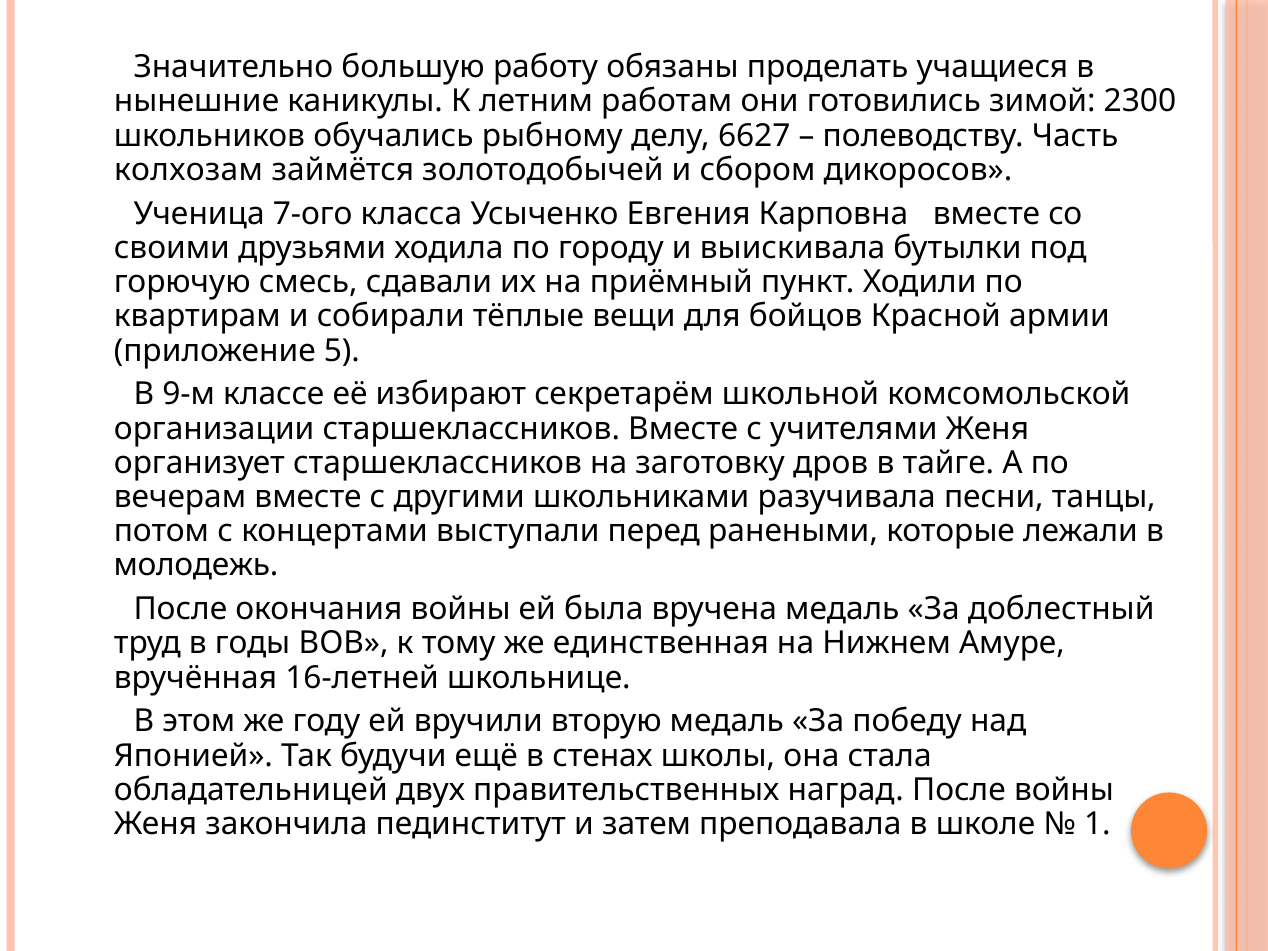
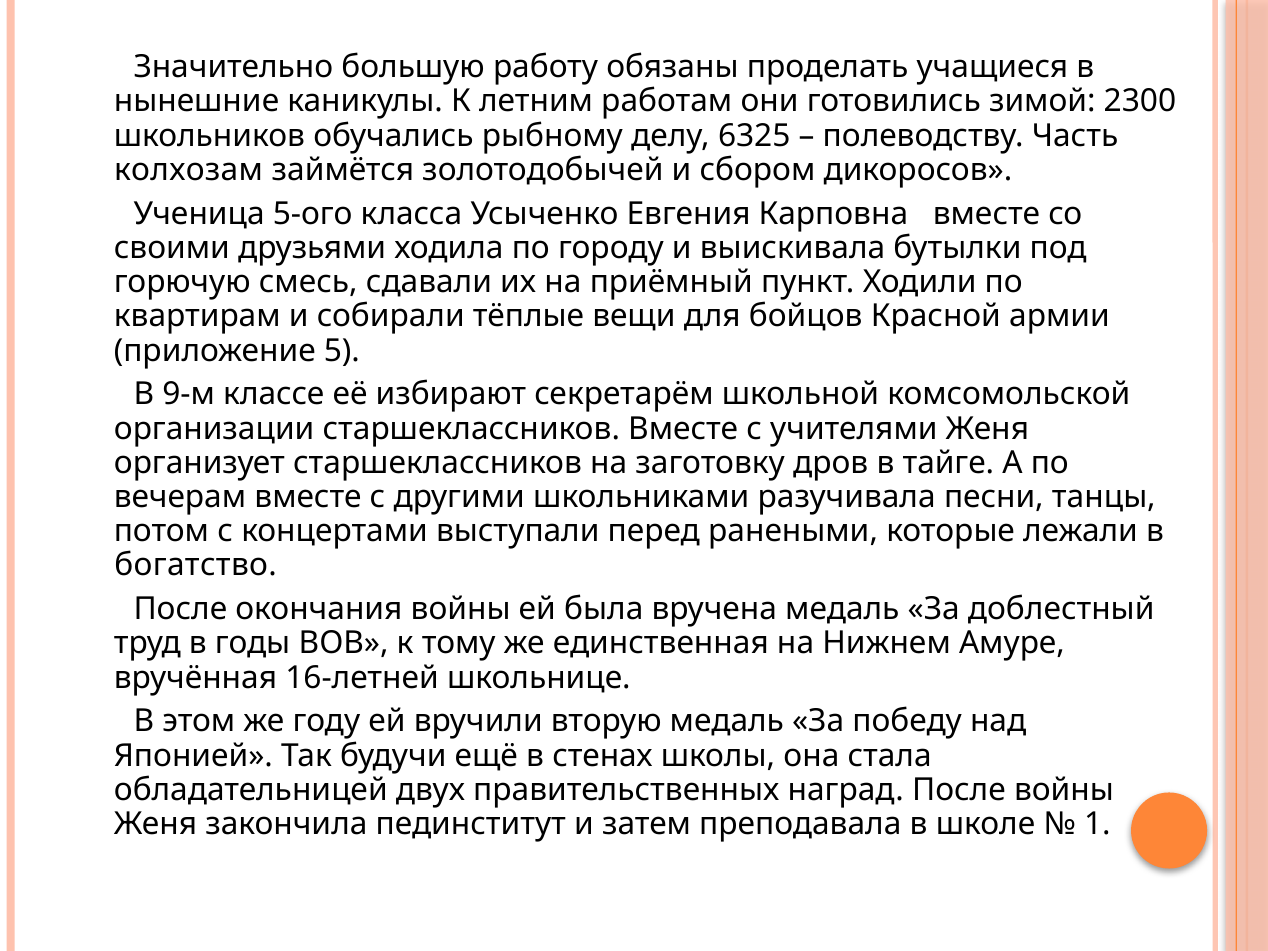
6627: 6627 -> 6325
7-ого: 7-ого -> 5-ого
молодежь: молодежь -> богатство
